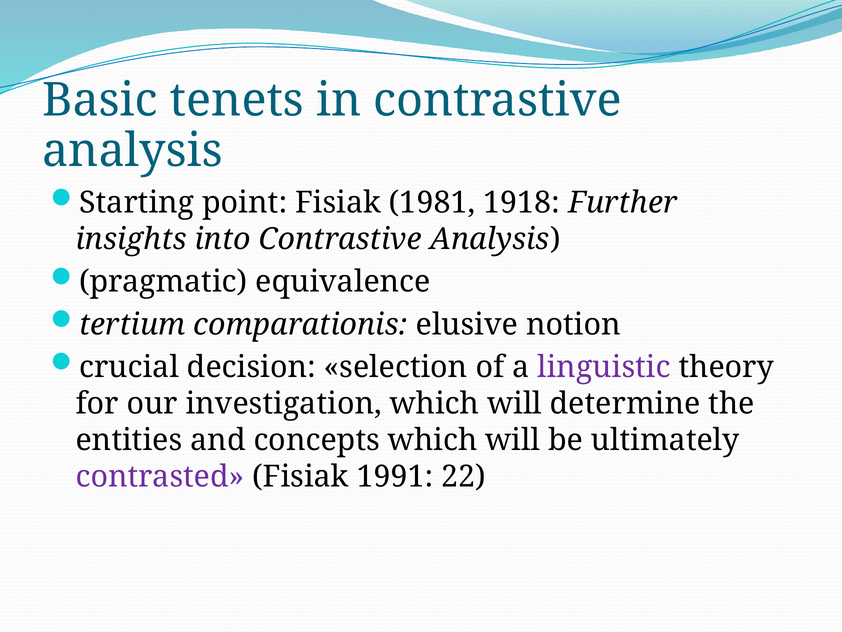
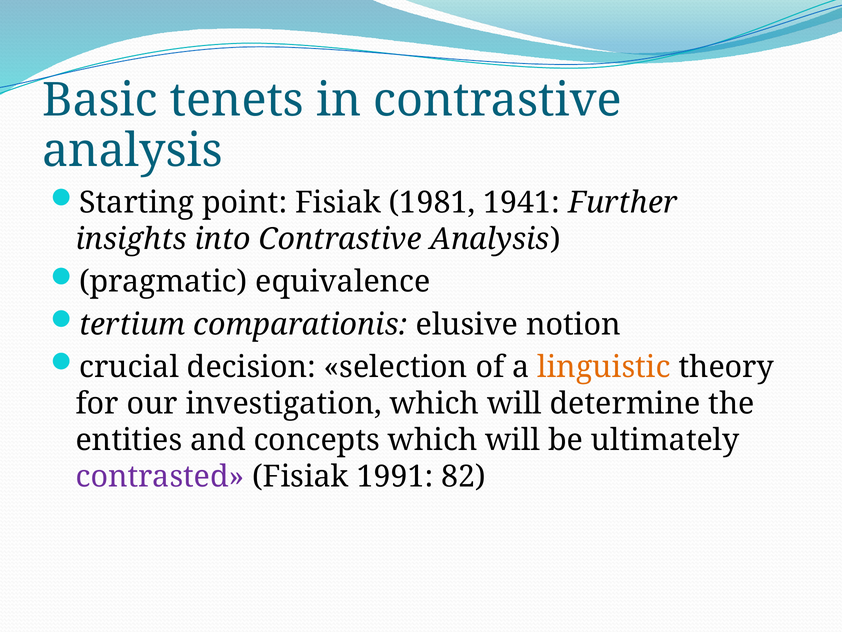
1918: 1918 -> 1941
linguistic colour: purple -> orange
22: 22 -> 82
